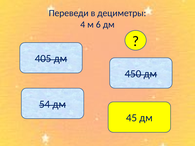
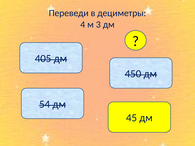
6: 6 -> 3
